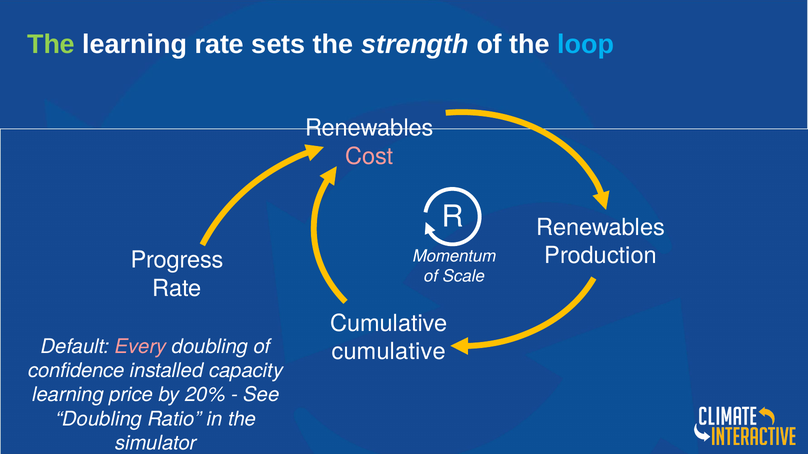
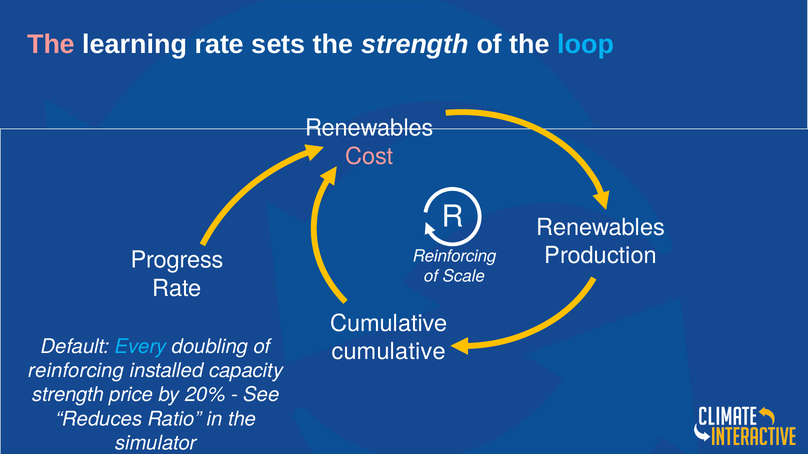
The at (51, 45) colour: light green -> pink
Momentum at (454, 256): Momentum -> Reinforcing
Every colour: pink -> light blue
confidence at (76, 371): confidence -> reinforcing
learning at (68, 395): learning -> strength
Doubling at (99, 419): Doubling -> Reduces
